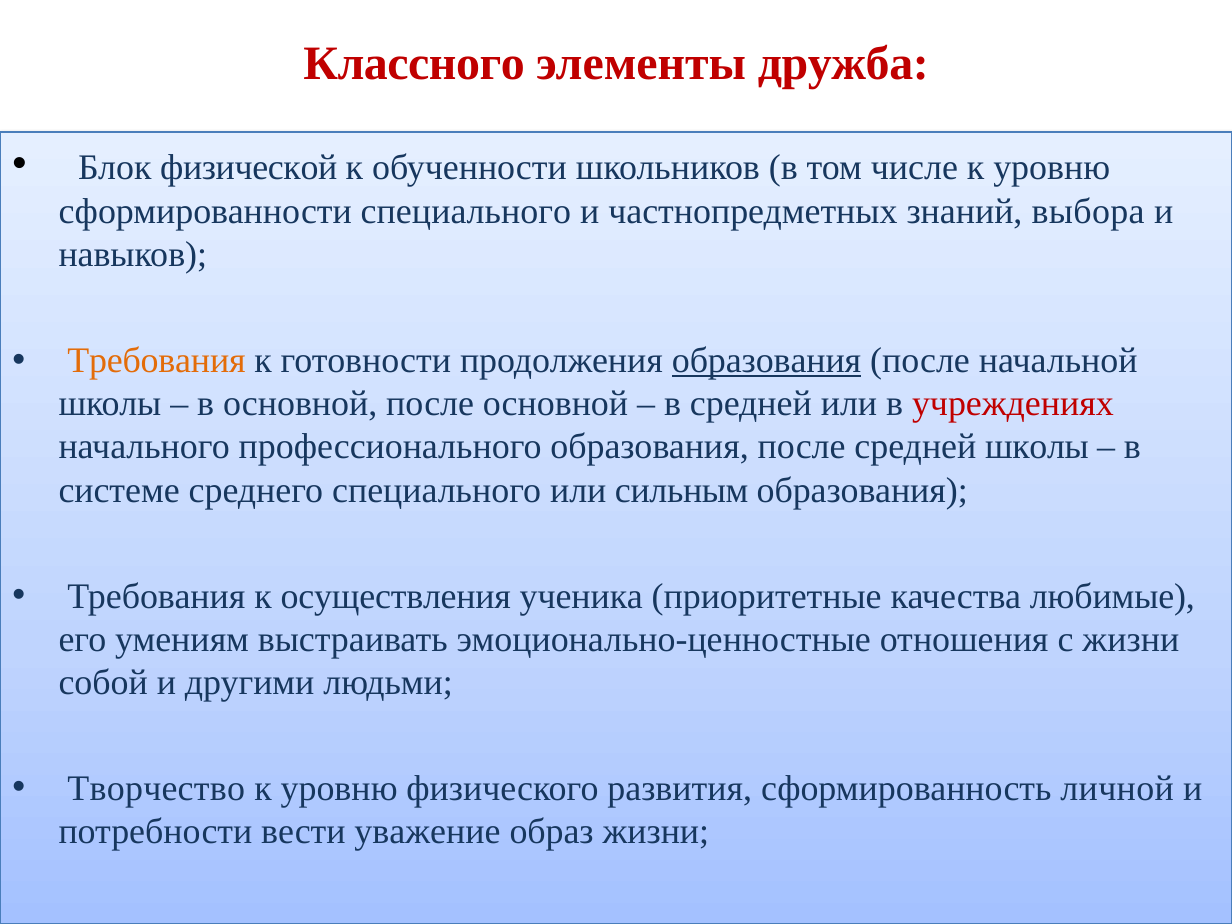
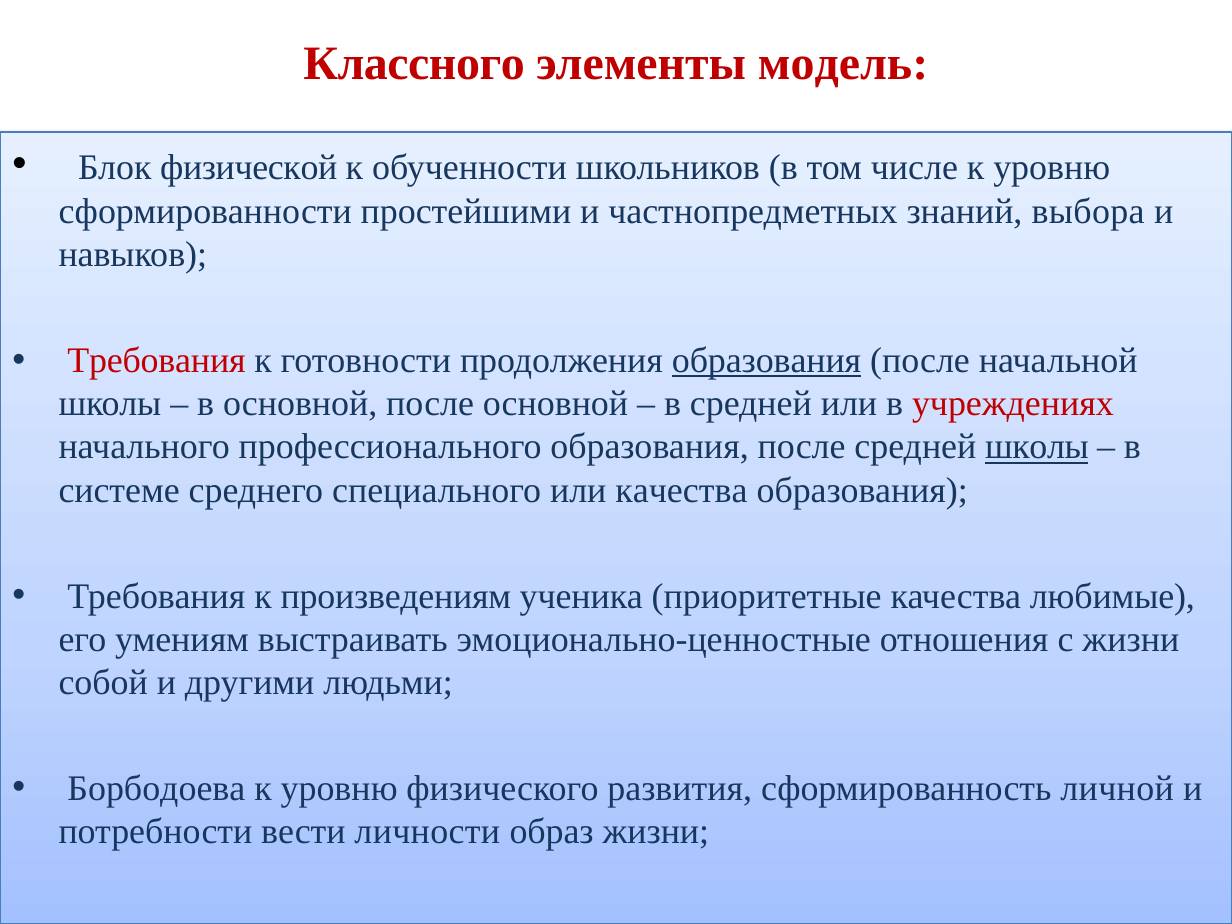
дружба: дружба -> модель
сформированности специального: специального -> простейшими
Требования at (156, 361) colour: orange -> red
школы at (1037, 447) underline: none -> present
или сильным: сильным -> качества
осуществления: осуществления -> произведениям
Творчество: Творчество -> Борбодоева
уважение: уважение -> личности
